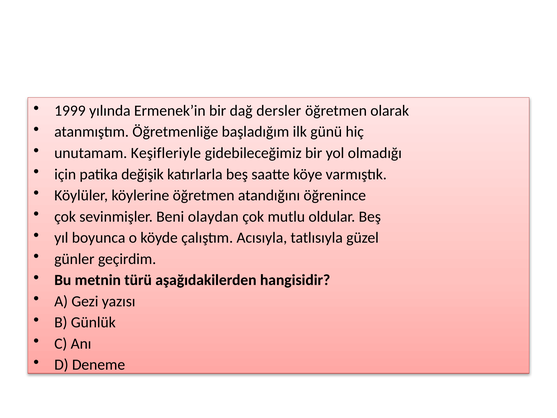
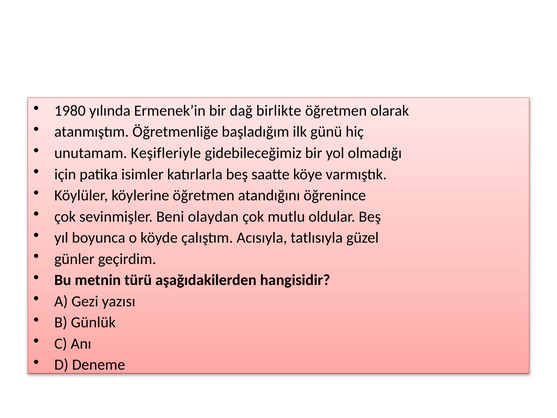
1999: 1999 -> 1980
dersler: dersler -> birlikte
değişik: değişik -> isimler
